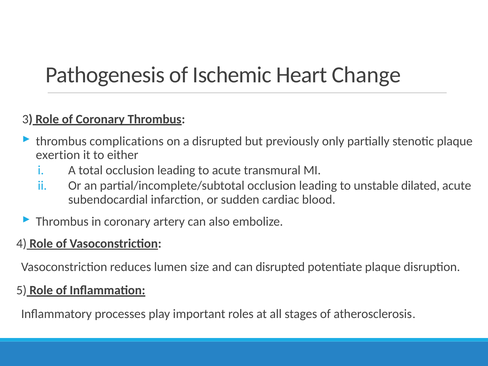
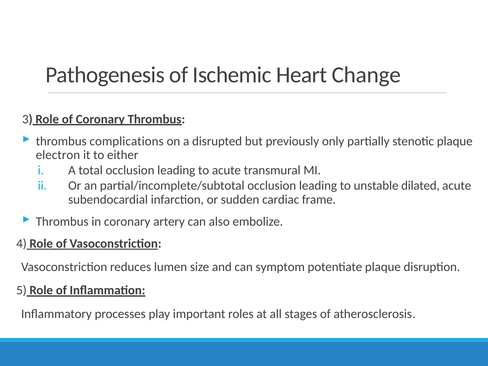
exertion: exertion -> electron
blood: blood -> frame
can disrupted: disrupted -> symptom
